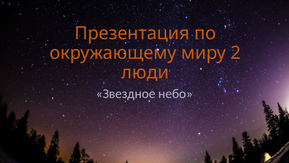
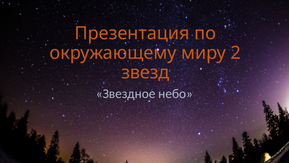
люди: люди -> звезд
